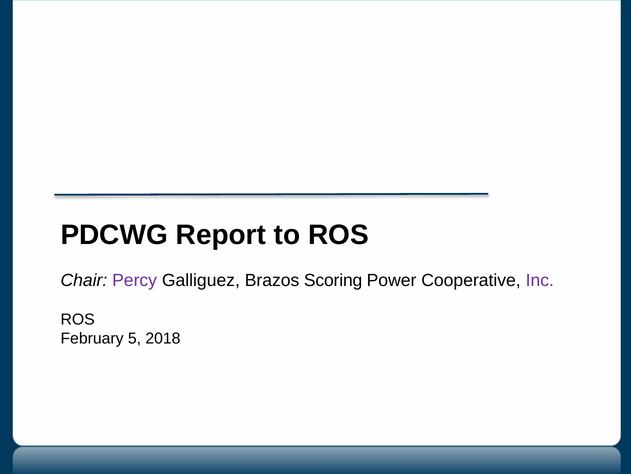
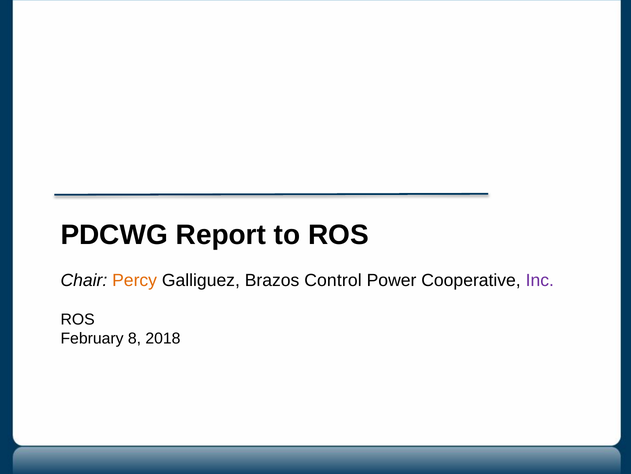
Percy colour: purple -> orange
Scoring: Scoring -> Control
5: 5 -> 8
